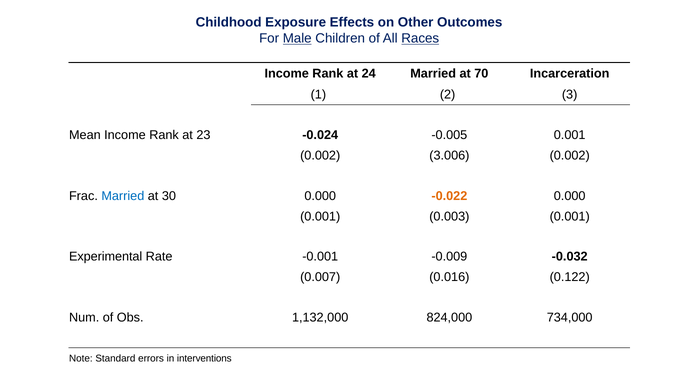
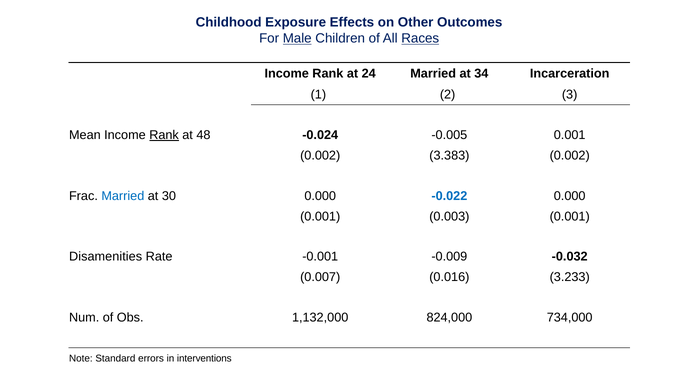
70: 70 -> 34
Rank at (164, 135) underline: none -> present
23: 23 -> 48
3.006: 3.006 -> 3.383
-0.022 colour: orange -> blue
Experimental: Experimental -> Disamenities
0.122: 0.122 -> 3.233
